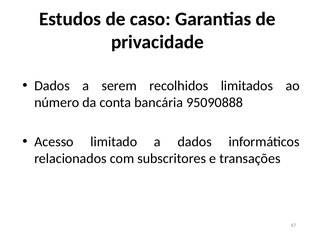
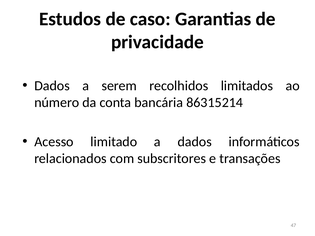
95090888: 95090888 -> 86315214
